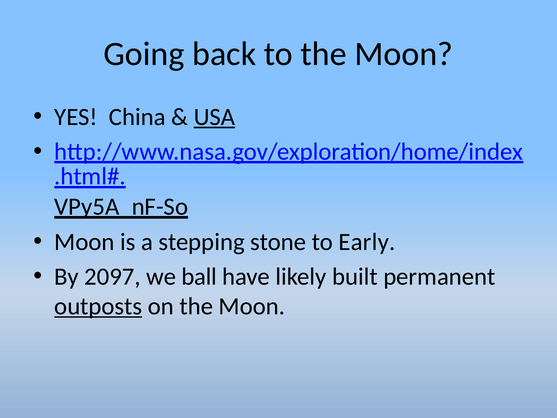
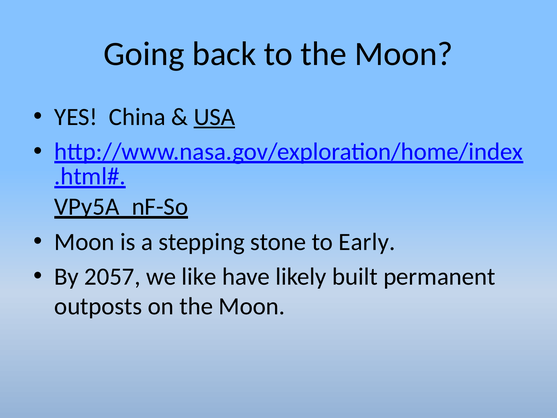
2097: 2097 -> 2057
ball: ball -> like
outposts underline: present -> none
